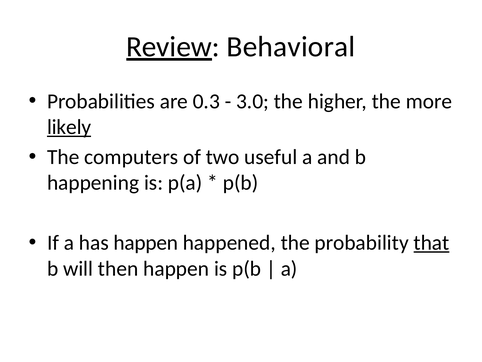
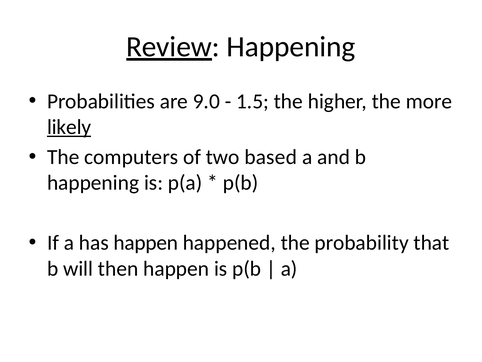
Review Behavioral: Behavioral -> Happening
0.3: 0.3 -> 9.0
3.0: 3.0 -> 1.5
useful: useful -> based
that underline: present -> none
